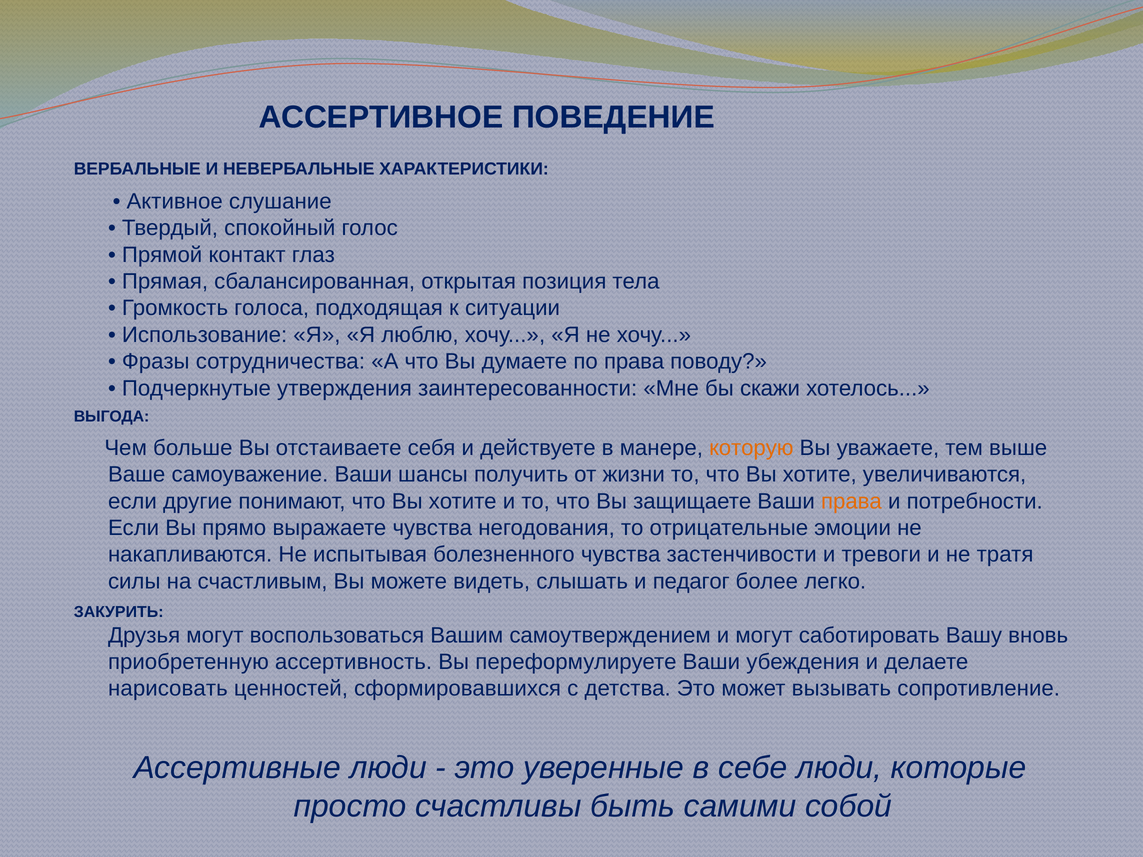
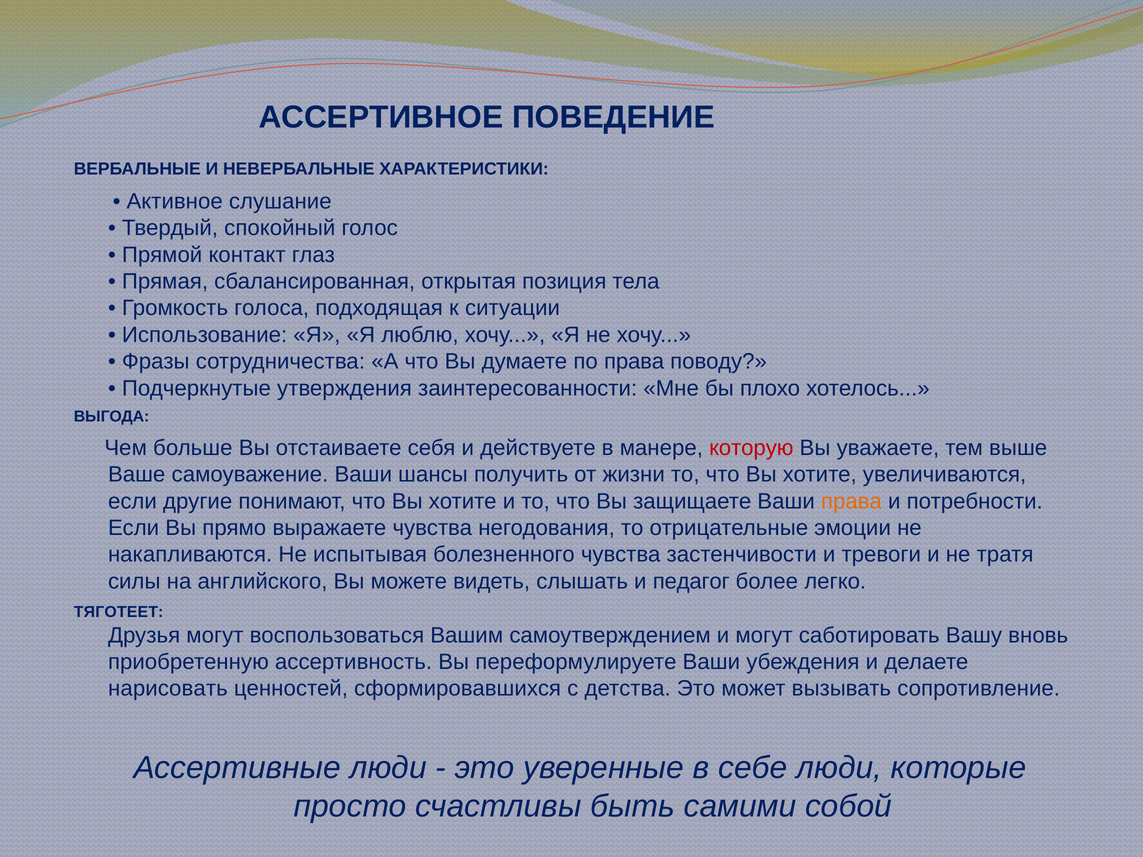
скажи: скажи -> плохо
которую colour: orange -> red
счастливым: счастливым -> английского
ЗАКУРИТЬ: ЗАКУРИТЬ -> ТЯГОТЕЕТ
